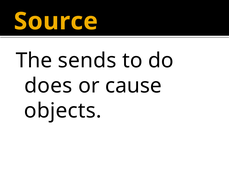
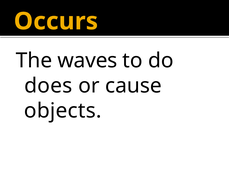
Source: Source -> Occurs
sends: sends -> waves
